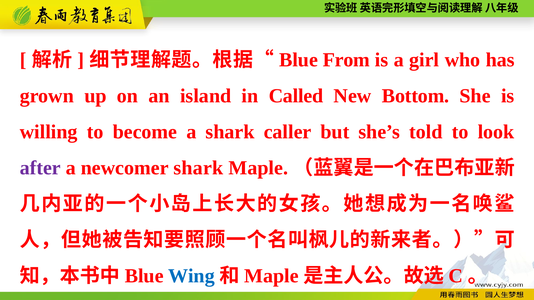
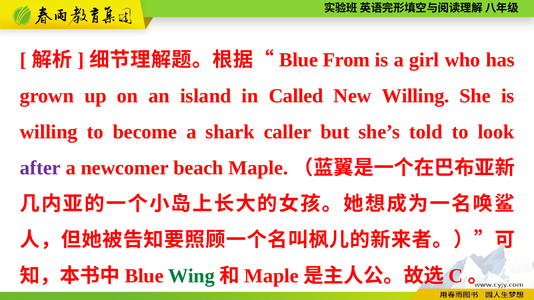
New Bottom: Bottom -> Willing
newcomer shark: shark -> beach
Wing colour: blue -> green
